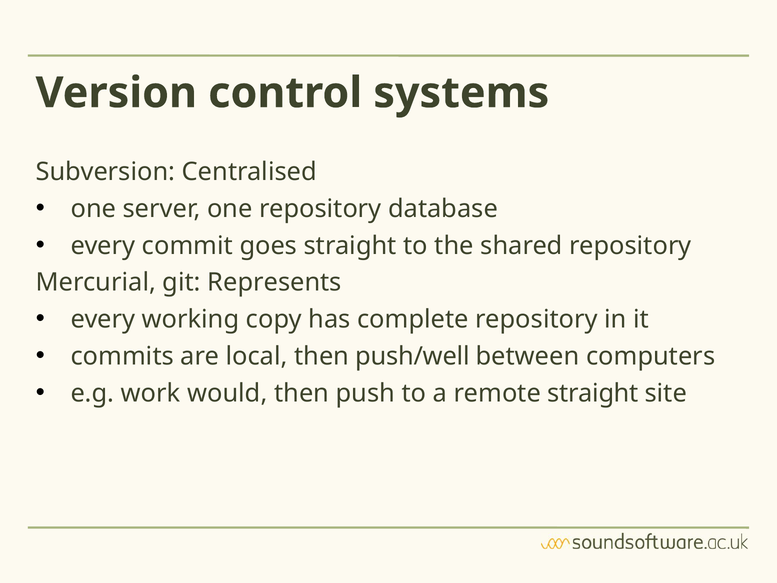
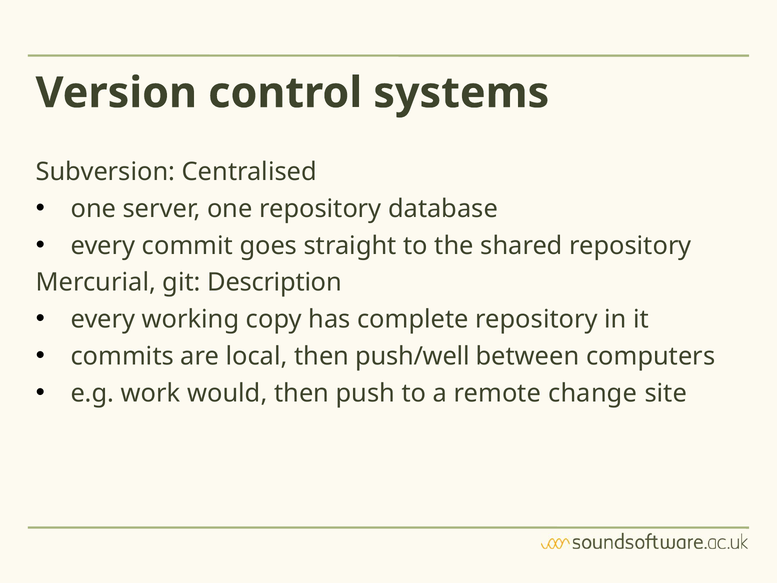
Represents: Represents -> Description
remote straight: straight -> change
